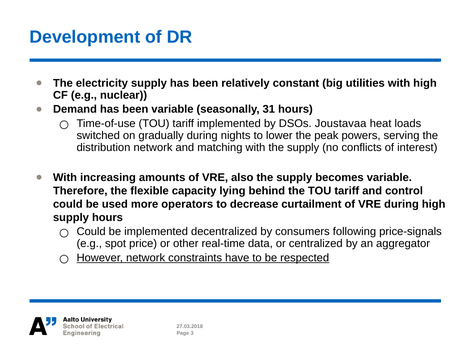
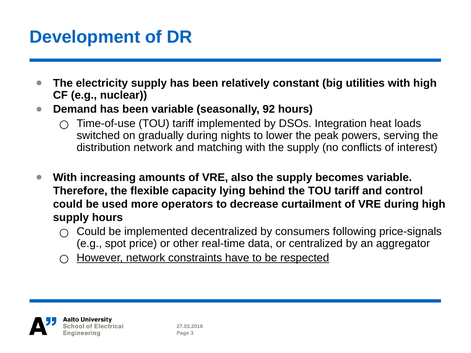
31: 31 -> 92
Joustavaa: Joustavaa -> Integration
